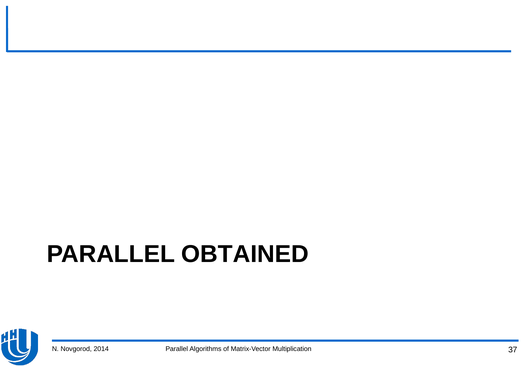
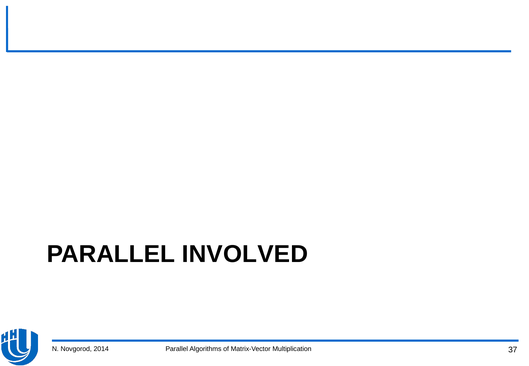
OBTAINED: OBTAINED -> INVOLVED
